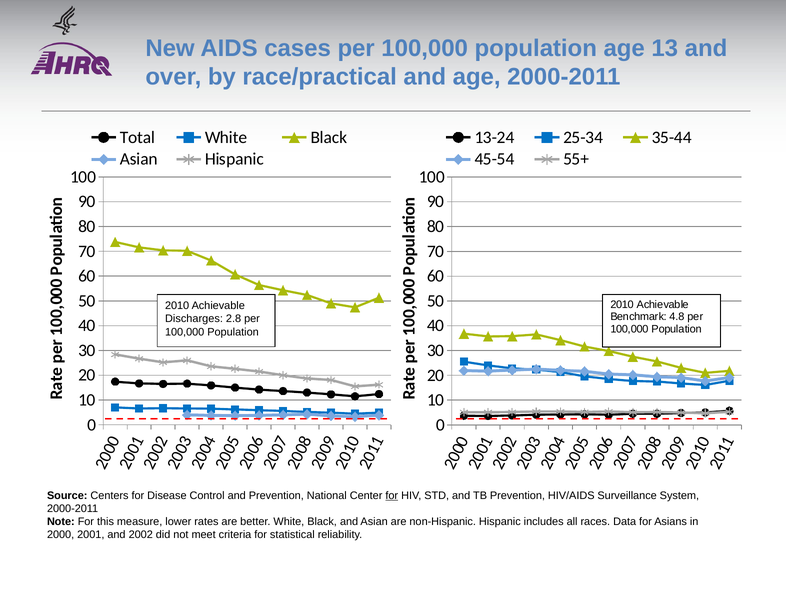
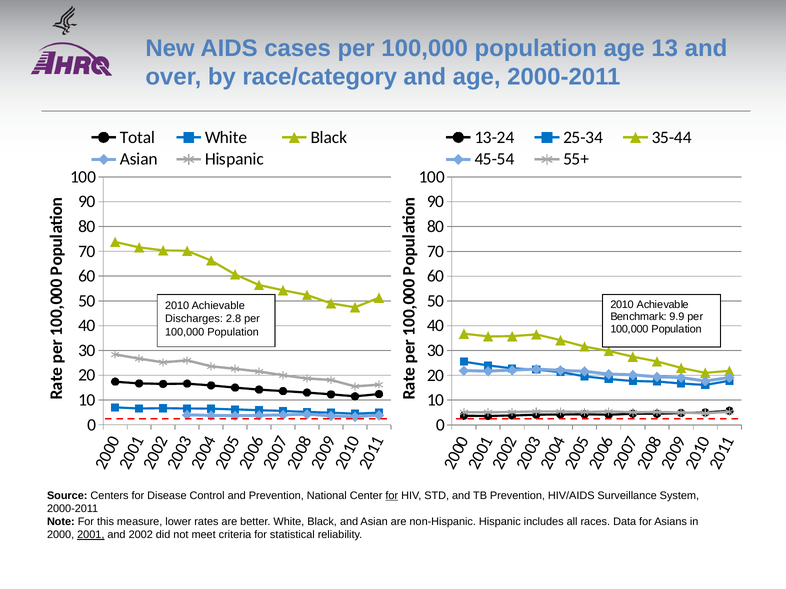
race/practical: race/practical -> race/category
4.8: 4.8 -> 9.9
2001 underline: none -> present
